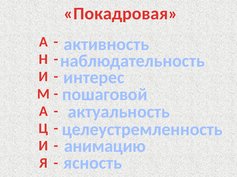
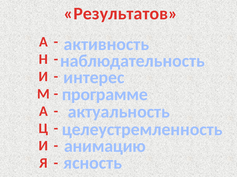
Покадровая: Покадровая -> Результатов
пошаговой: пошаговой -> программе
